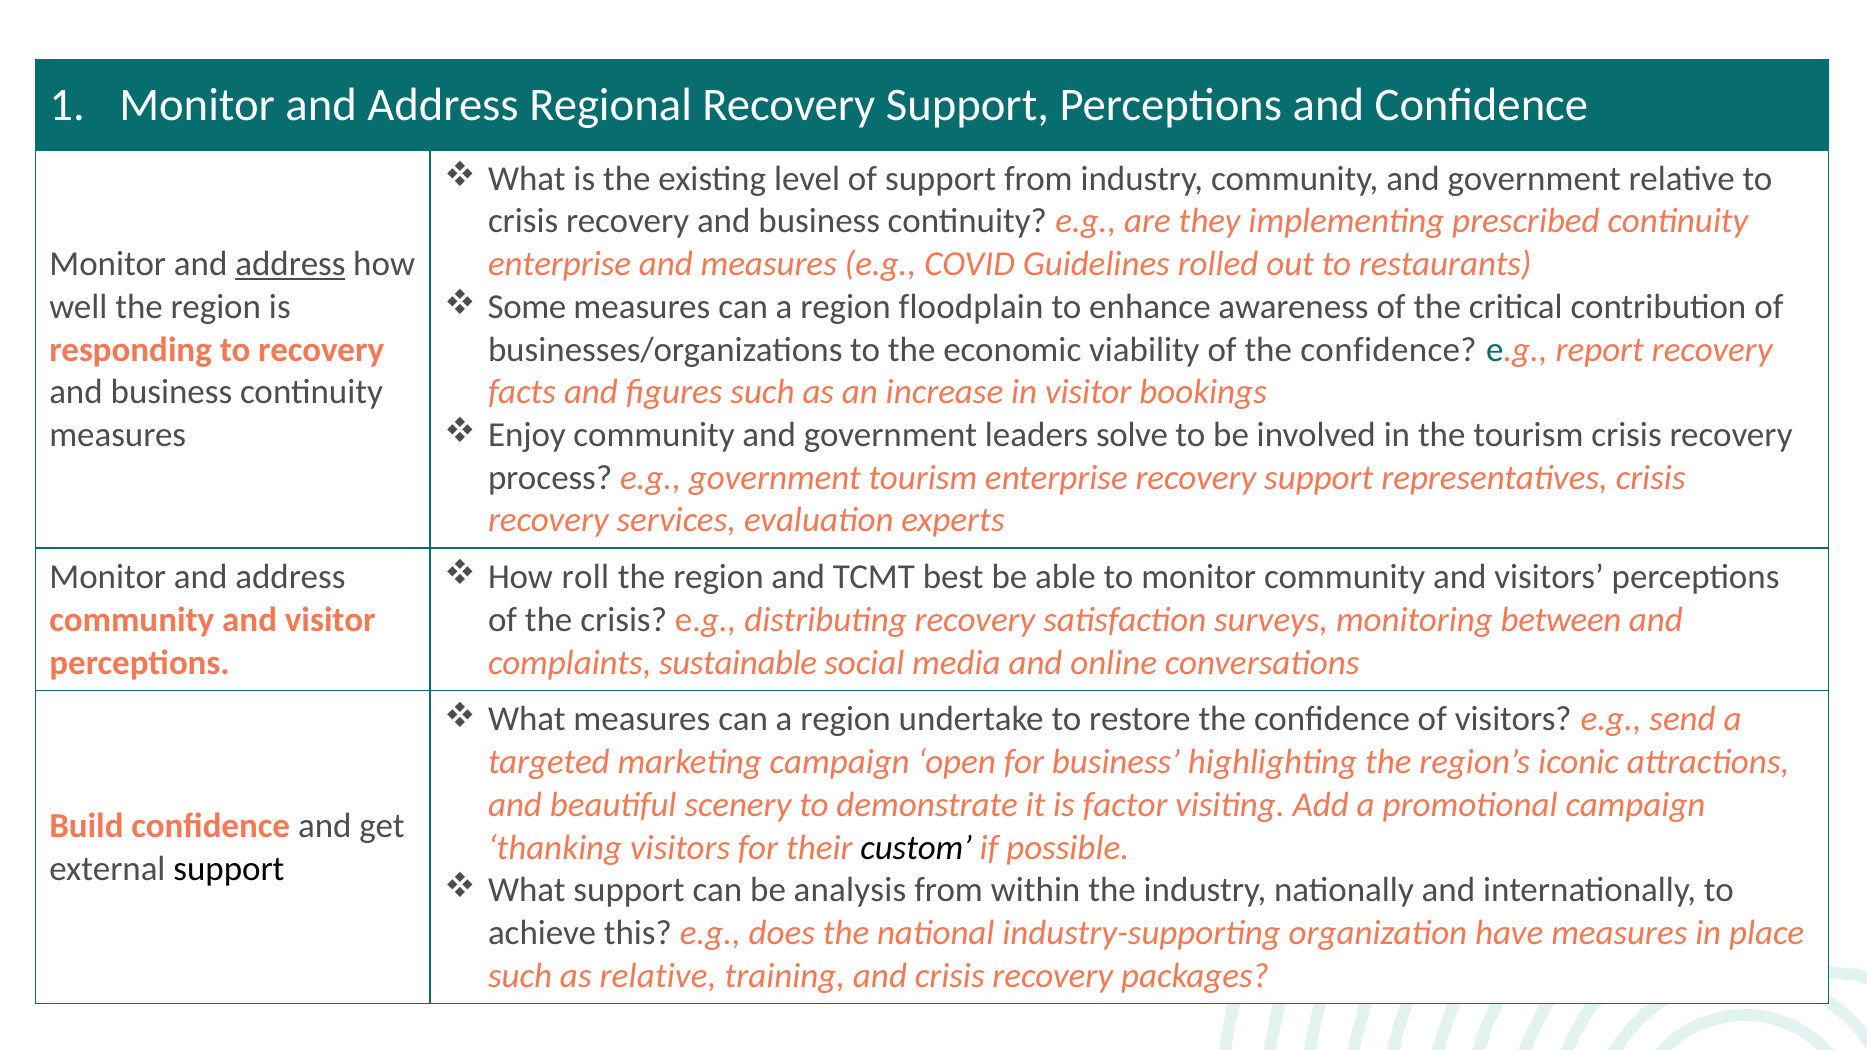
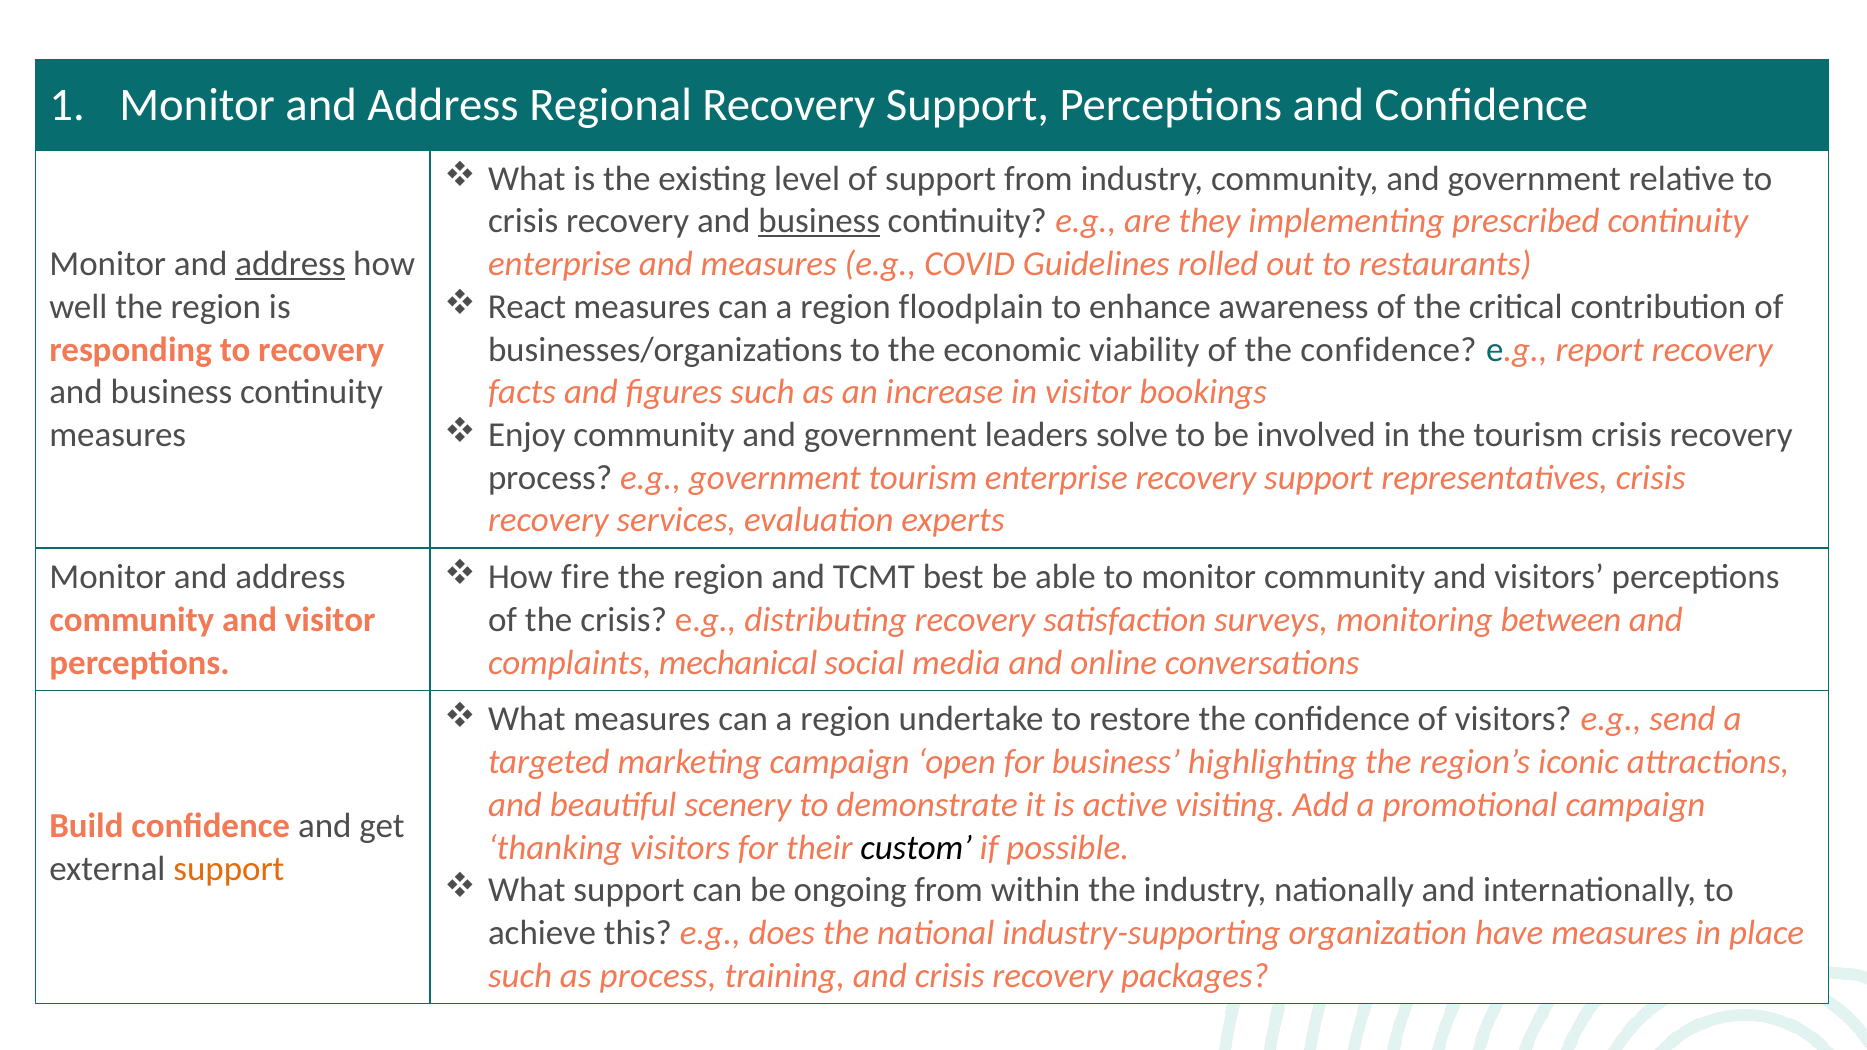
business at (819, 221) underline: none -> present
Some: Some -> React
roll: roll -> fire
sustainable: sustainable -> mechanical
factor: factor -> active
support at (229, 869) colour: black -> orange
analysis: analysis -> ongoing
as relative: relative -> process
